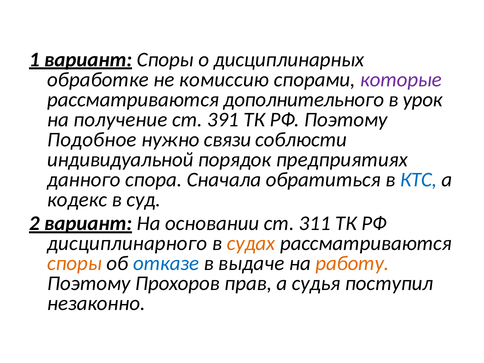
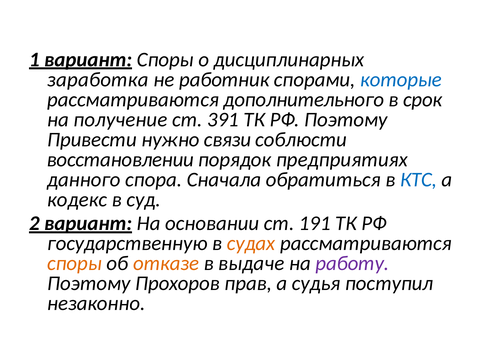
обработке: обработке -> заработка
комиссию: комиссию -> работник
которые colour: purple -> blue
урок: урок -> срок
Подобное: Подобное -> Привести
индивидуальной: индивидуальной -> восстановлении
311: 311 -> 191
дисциплинарного: дисциплинарного -> государственную
отказе colour: blue -> orange
работу colour: orange -> purple
